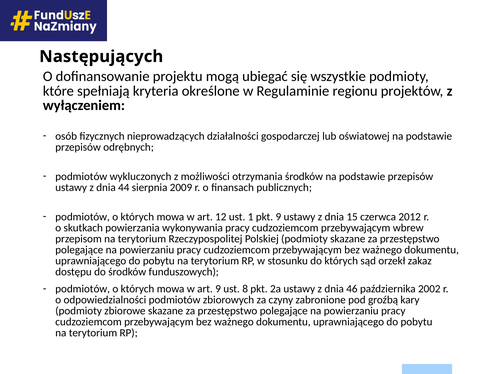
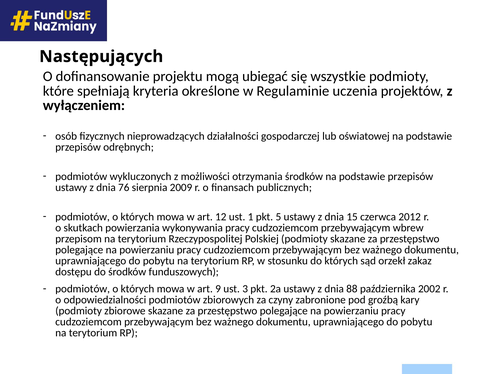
regionu: regionu -> uczenia
44: 44 -> 76
pkt 9: 9 -> 5
8: 8 -> 3
46: 46 -> 88
